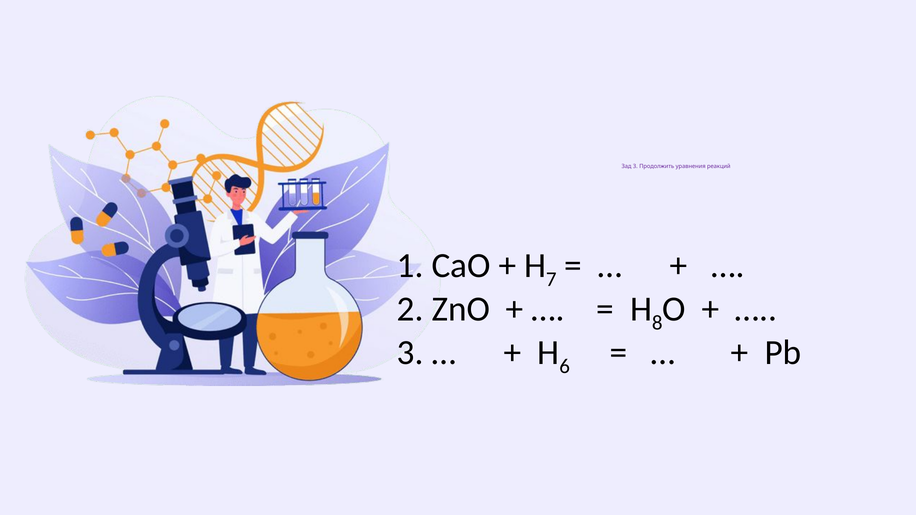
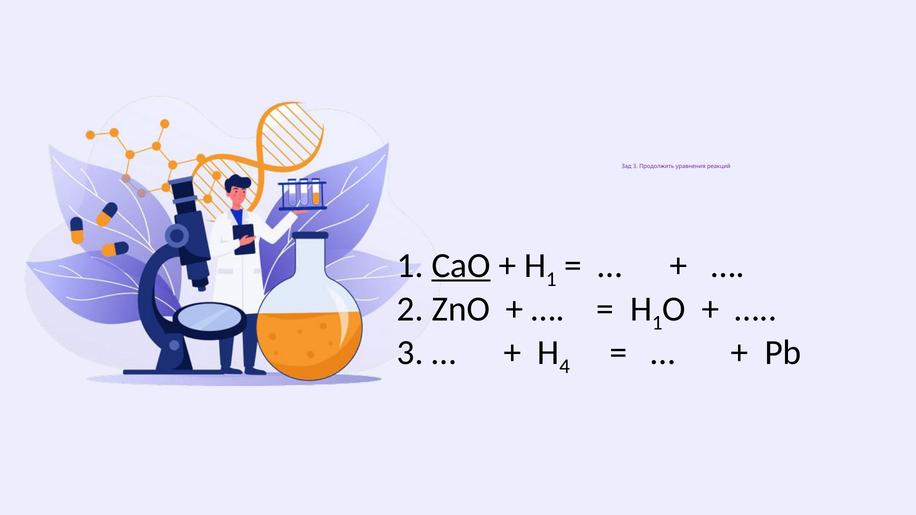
CaO underline: none -> present
7 at (551, 279): 7 -> 1
8 at (657, 323): 8 -> 1
6: 6 -> 4
